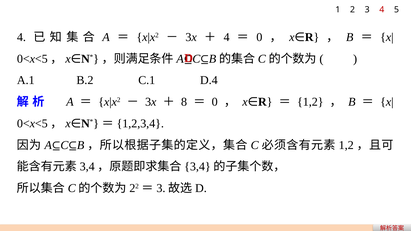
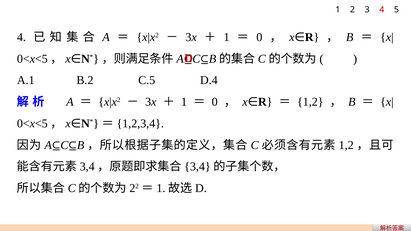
4 at (227, 37): 4 -> 1
C.1: C.1 -> C.5
8 at (184, 102): 8 -> 1
3 at (161, 188): 3 -> 1
